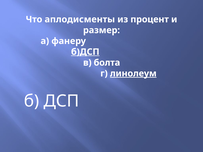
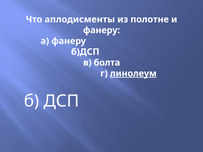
процент: процент -> полотне
размер at (101, 30): размер -> фанеру
б)ДСП underline: present -> none
